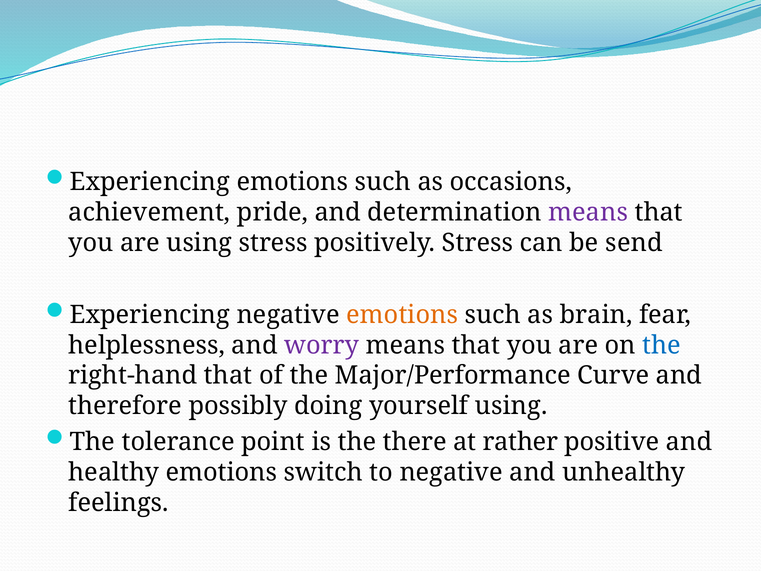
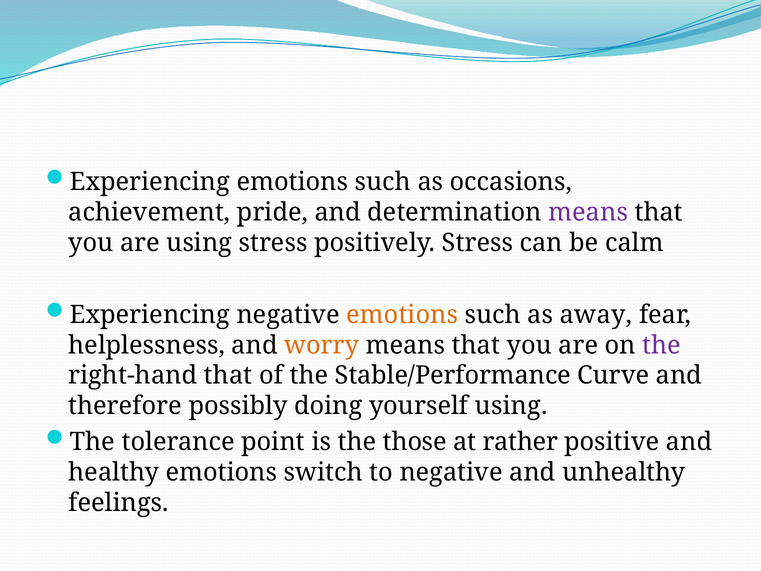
send: send -> calm
brain: brain -> away
worry colour: purple -> orange
the at (662, 345) colour: blue -> purple
Major/Performance: Major/Performance -> Stable/Performance
there: there -> those
